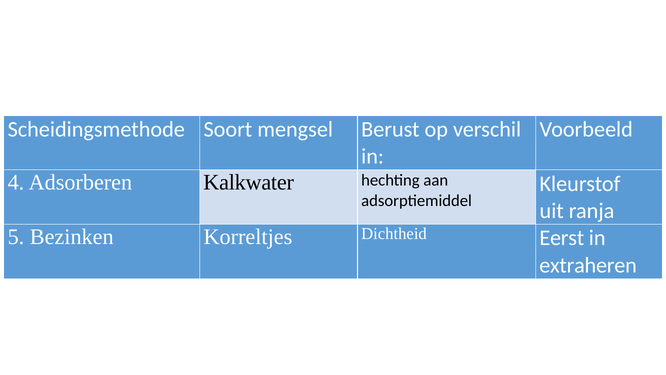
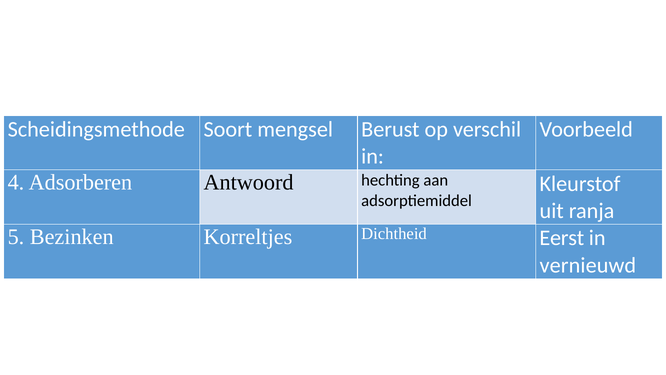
Kalkwater: Kalkwater -> Antwoord
extraheren: extraheren -> vernieuwd
